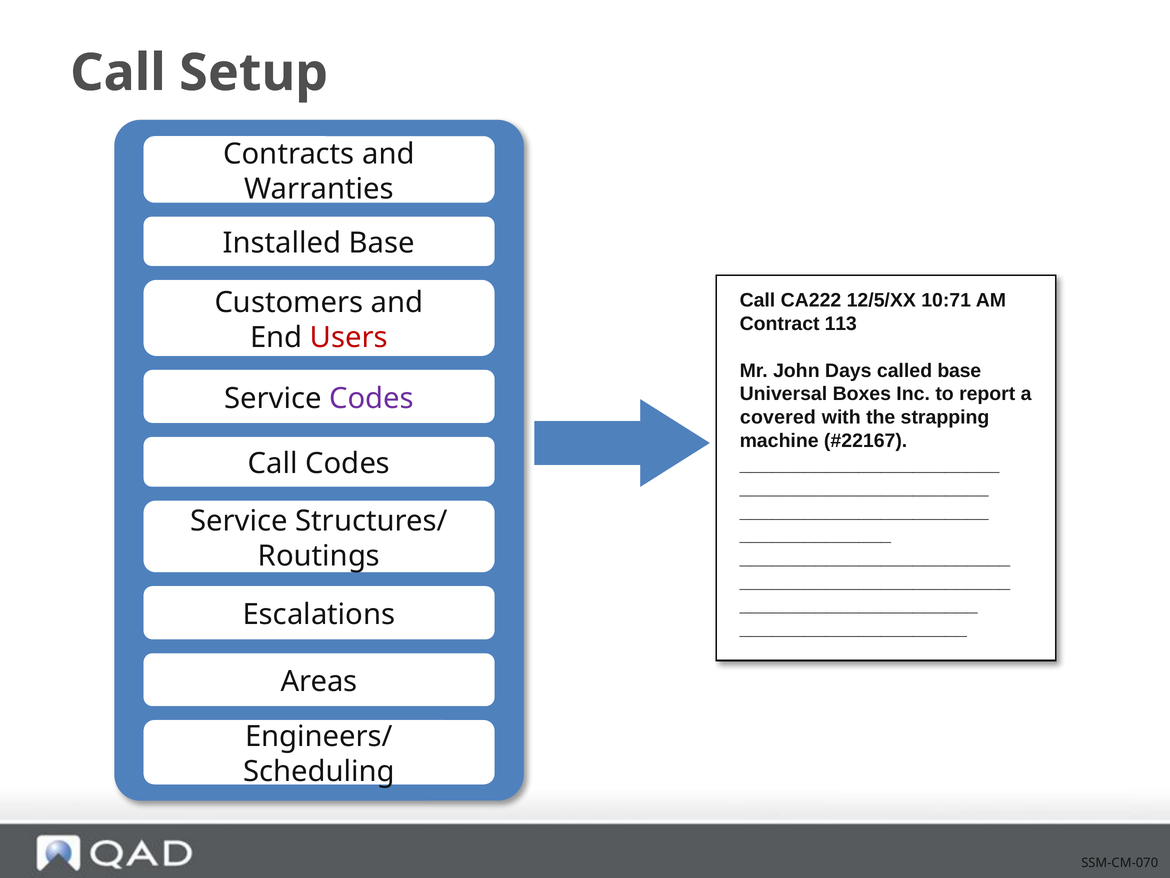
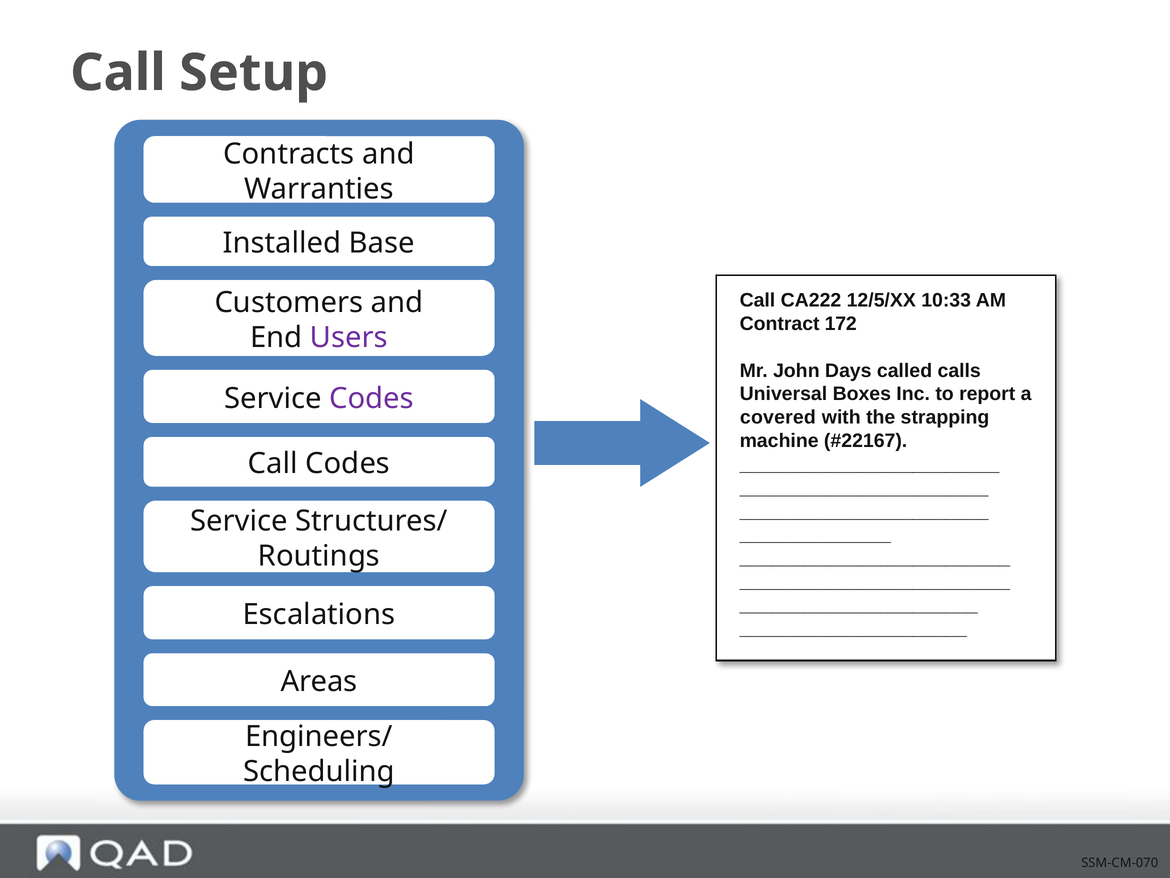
10:71: 10:71 -> 10:33
113: 113 -> 172
Users colour: red -> purple
called base: base -> calls
